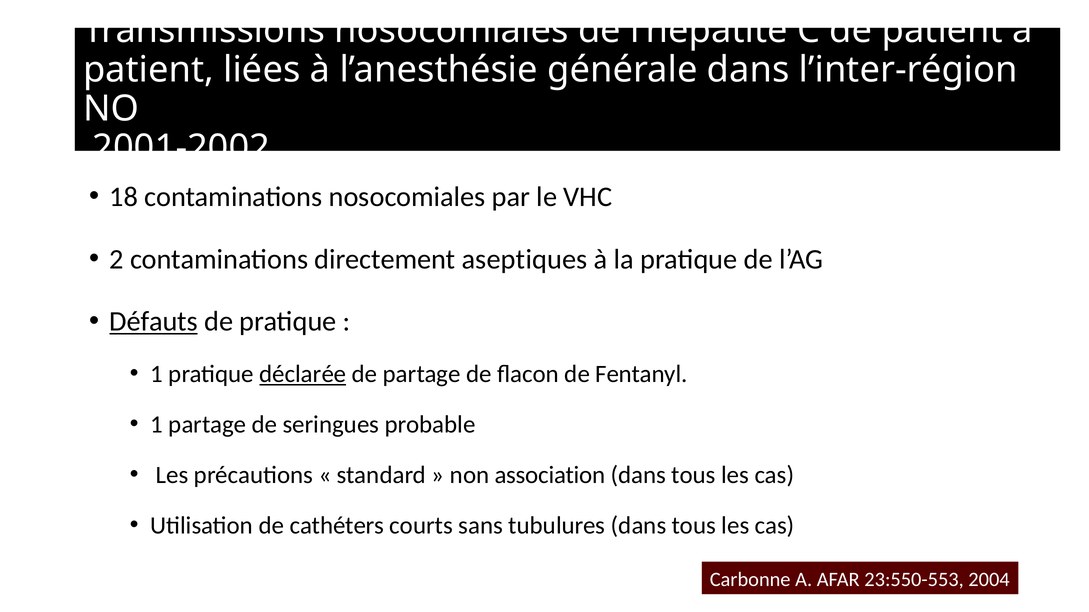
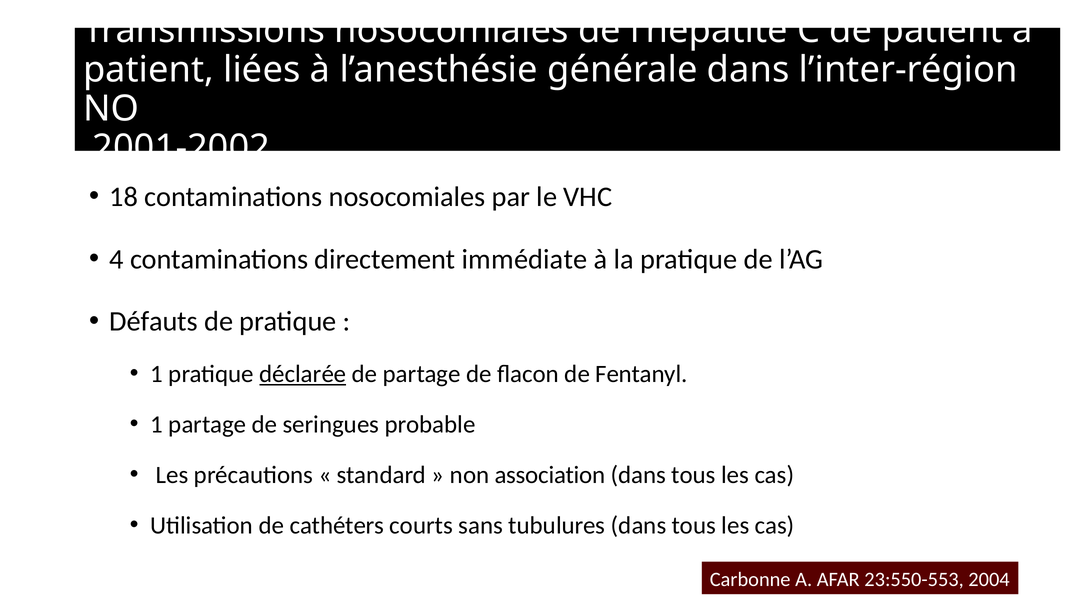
2: 2 -> 4
aseptiques: aseptiques -> immédiate
Défauts underline: present -> none
